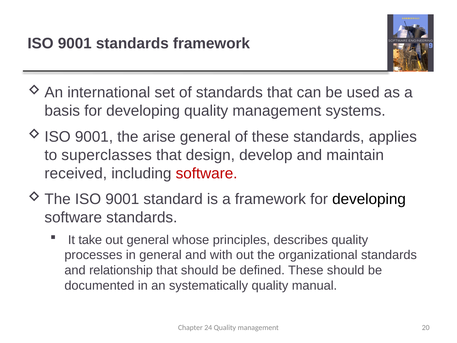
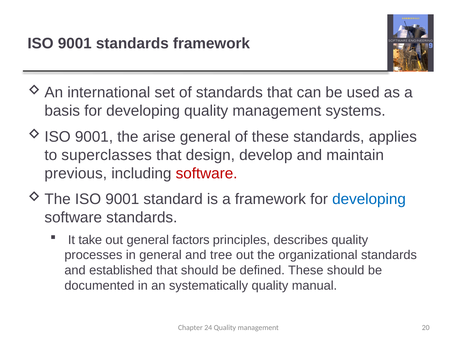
received: received -> previous
developing at (369, 199) colour: black -> blue
whose: whose -> factors
with: with -> tree
relationship: relationship -> established
